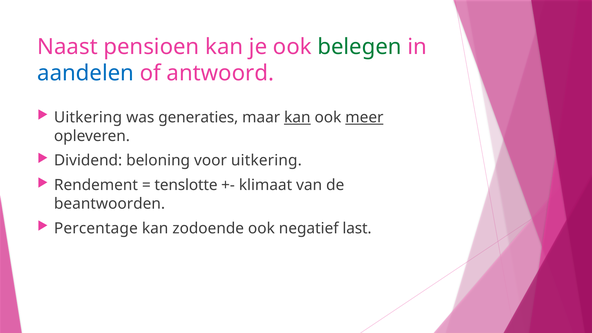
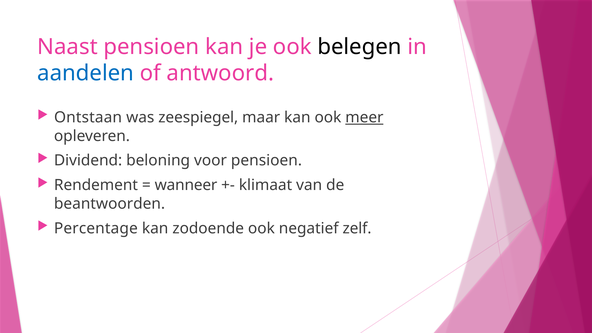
belegen colour: green -> black
Uitkering at (88, 117): Uitkering -> Ontstaan
generaties: generaties -> zeespiegel
kan at (297, 117) underline: present -> none
voor uitkering: uitkering -> pensioen
tenslotte: tenslotte -> wanneer
last: last -> zelf
